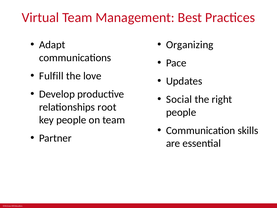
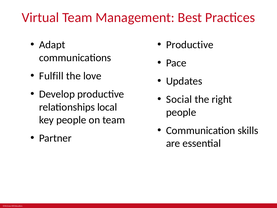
Organizing at (190, 45): Organizing -> Productive
root: root -> local
